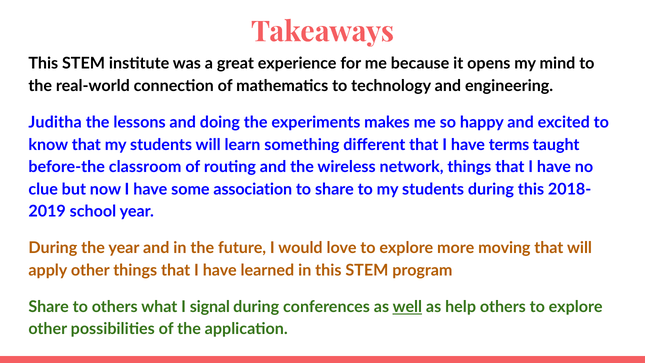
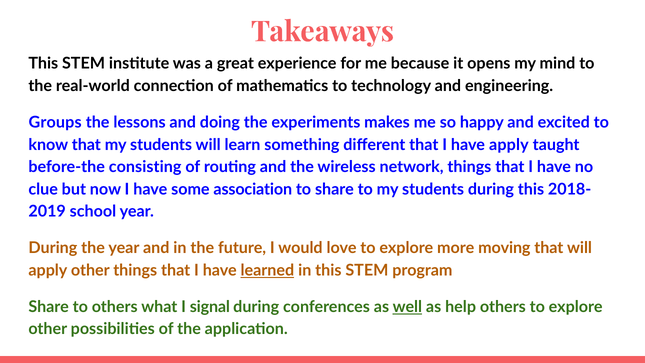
Juditha: Juditha -> Groups
have terms: terms -> apply
classroom: classroom -> consisting
learned underline: none -> present
